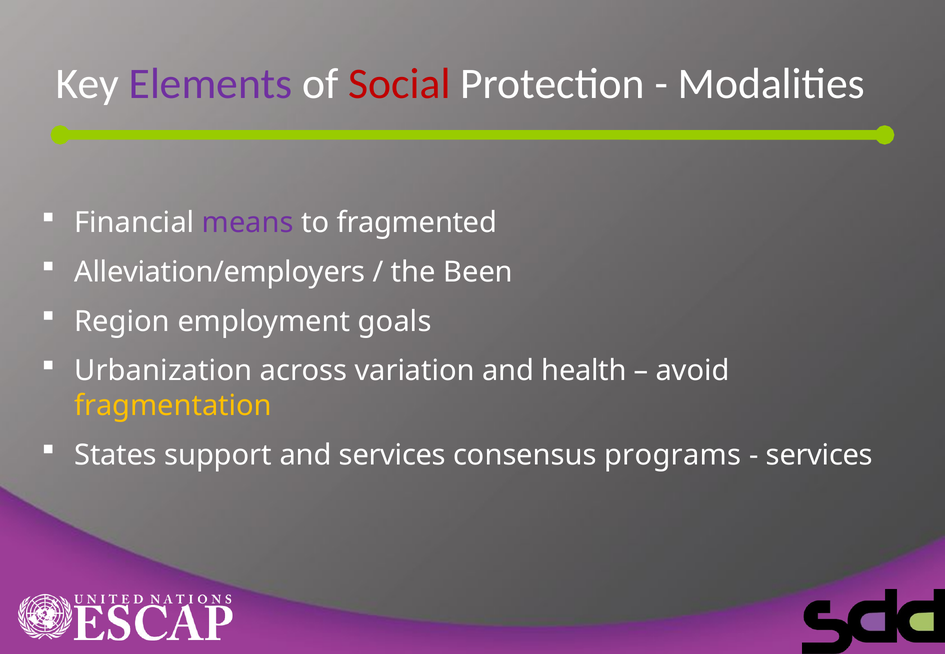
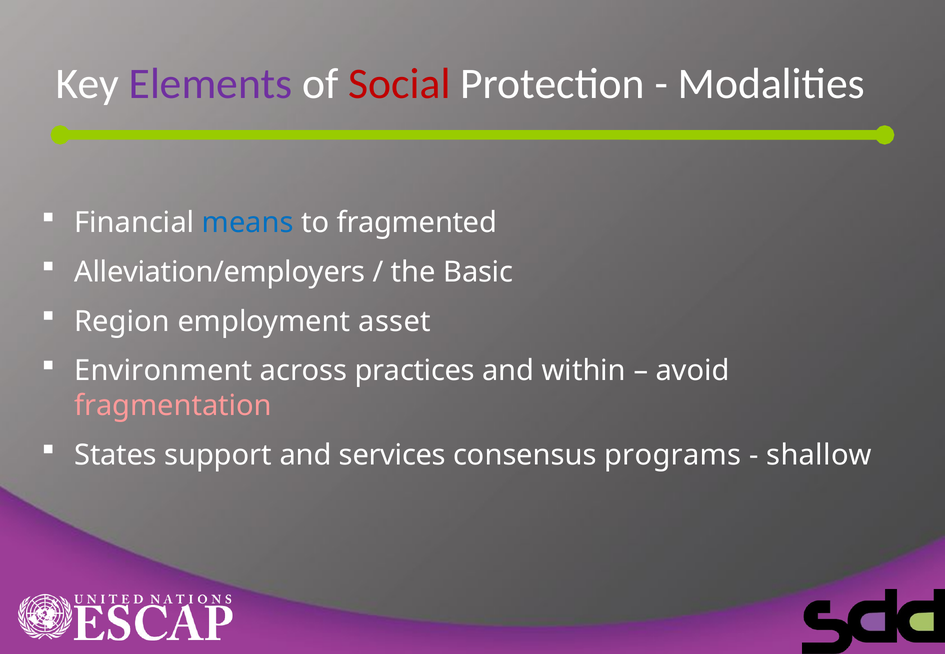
means colour: purple -> blue
Been: Been -> Basic
goals: goals -> asset
Urbanization: Urbanization -> Environment
variation: variation -> practices
health: health -> within
fragmentation colour: yellow -> pink
services at (819, 455): services -> shallow
